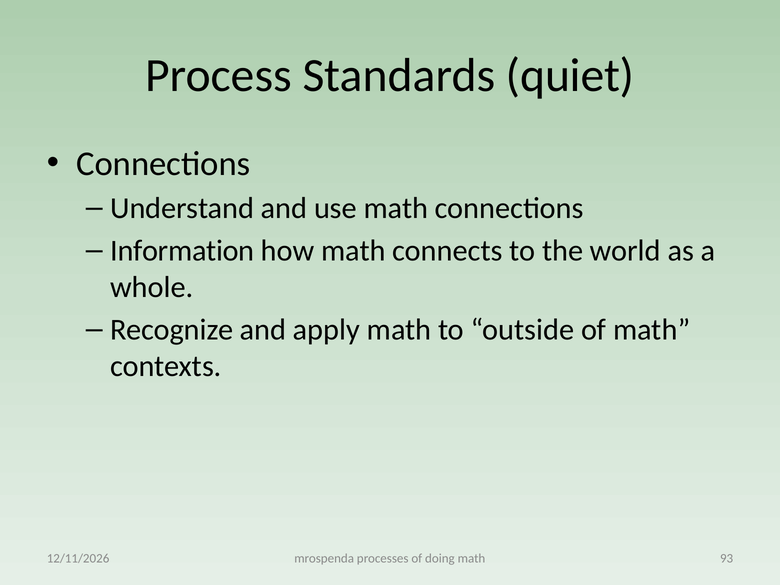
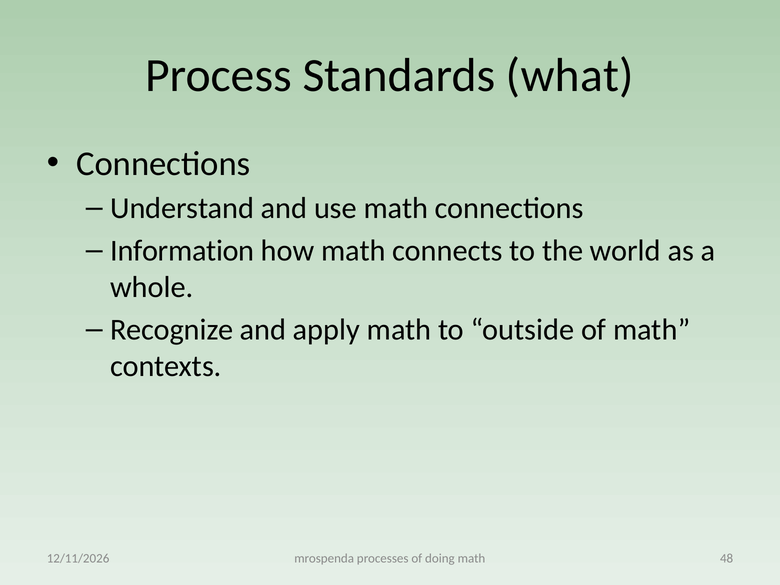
quiet: quiet -> what
93: 93 -> 48
